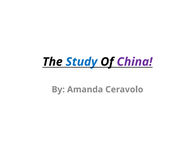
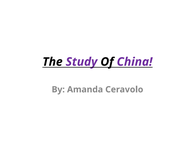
Study colour: blue -> purple
